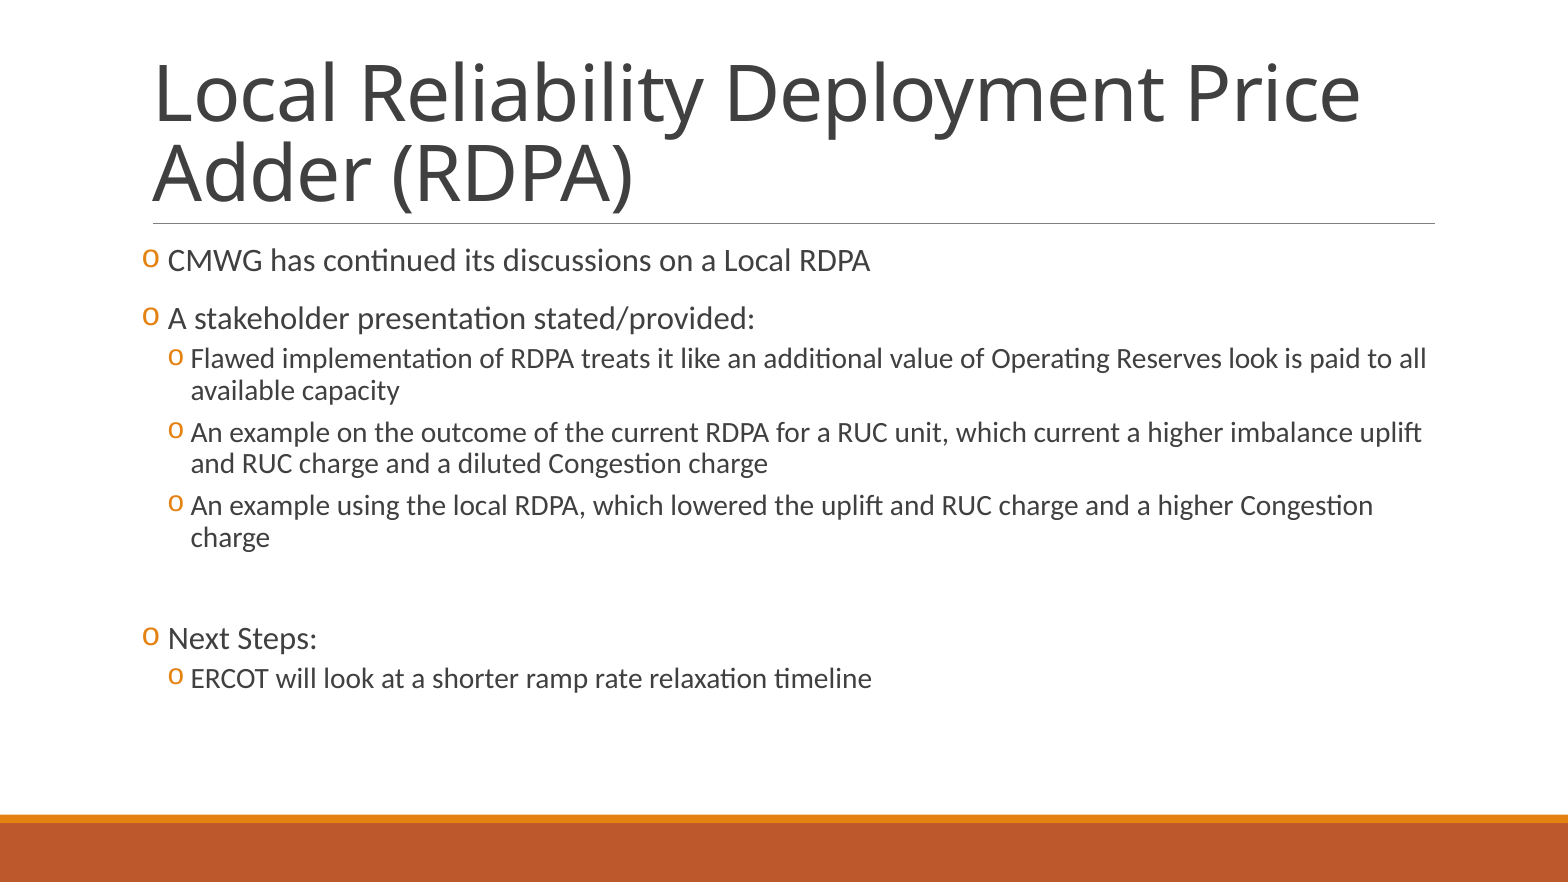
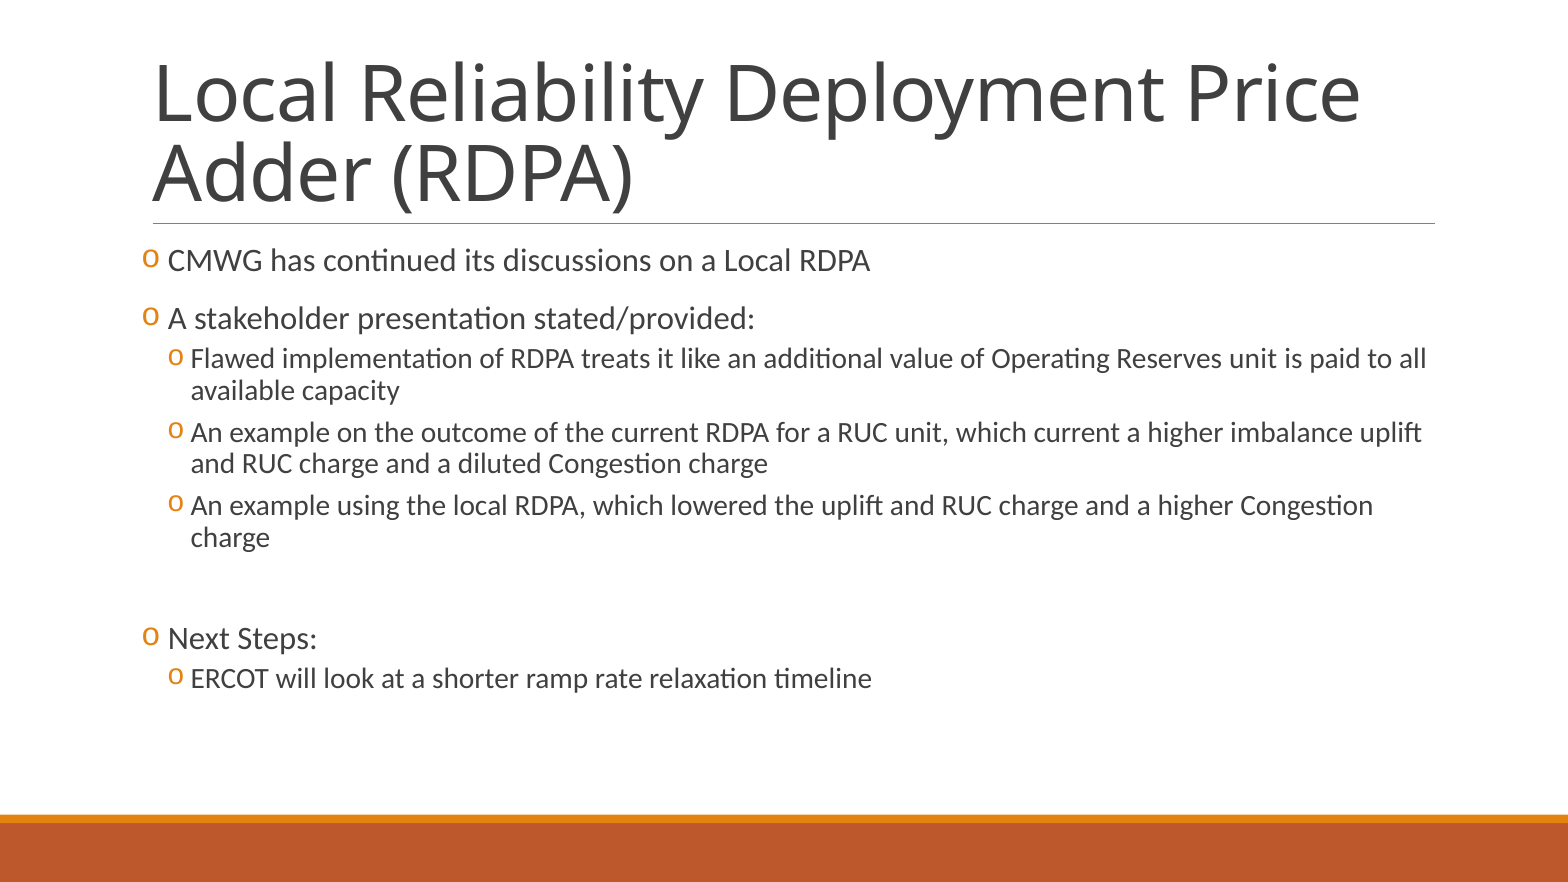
Reserves look: look -> unit
